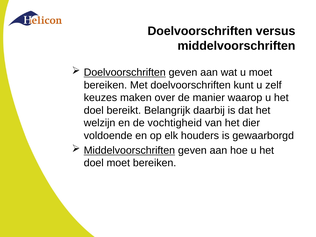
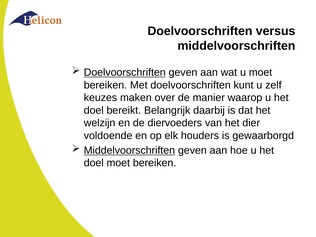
vochtigheid: vochtigheid -> diervoeders
